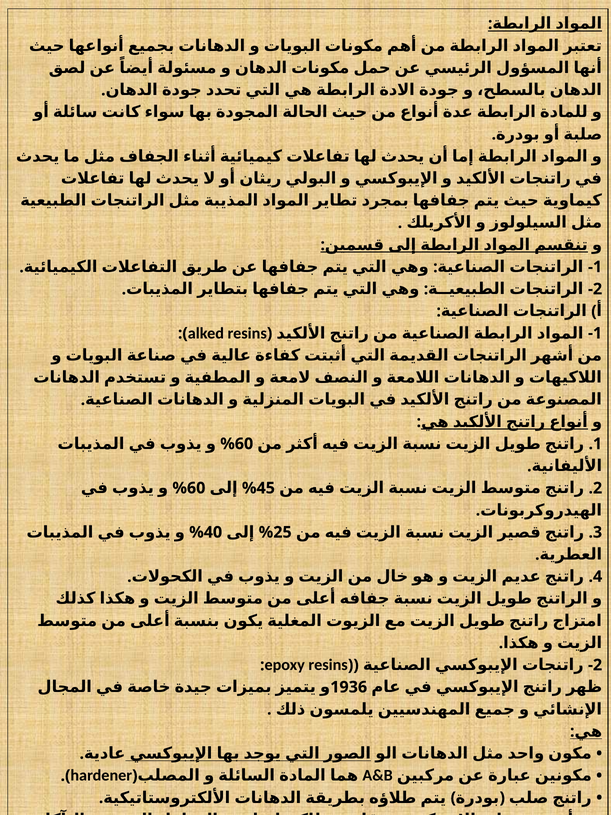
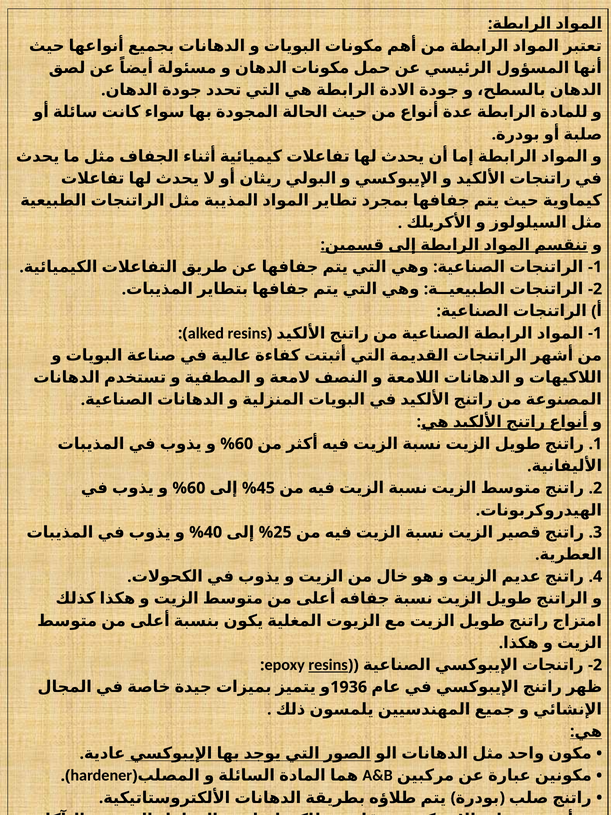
resins at (328, 665) underline: none -> present
